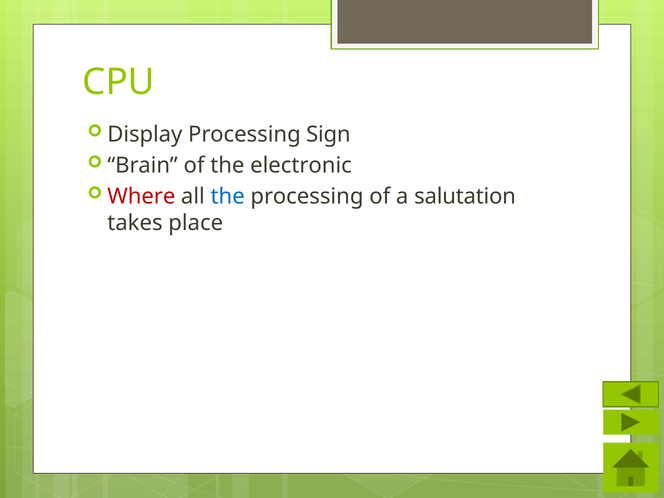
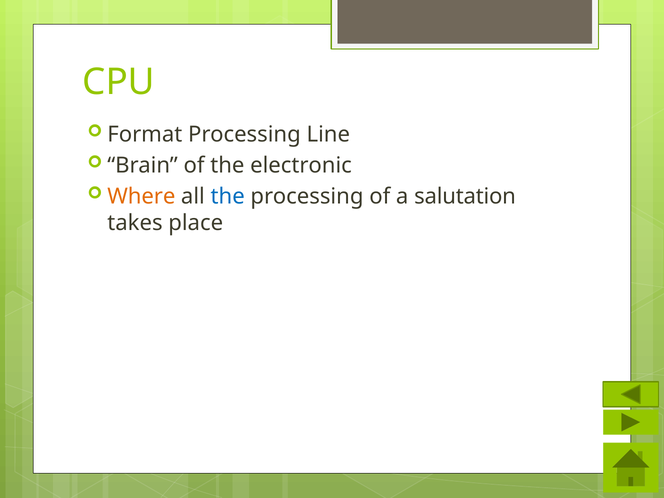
Display: Display -> Format
Sign: Sign -> Line
Where colour: red -> orange
